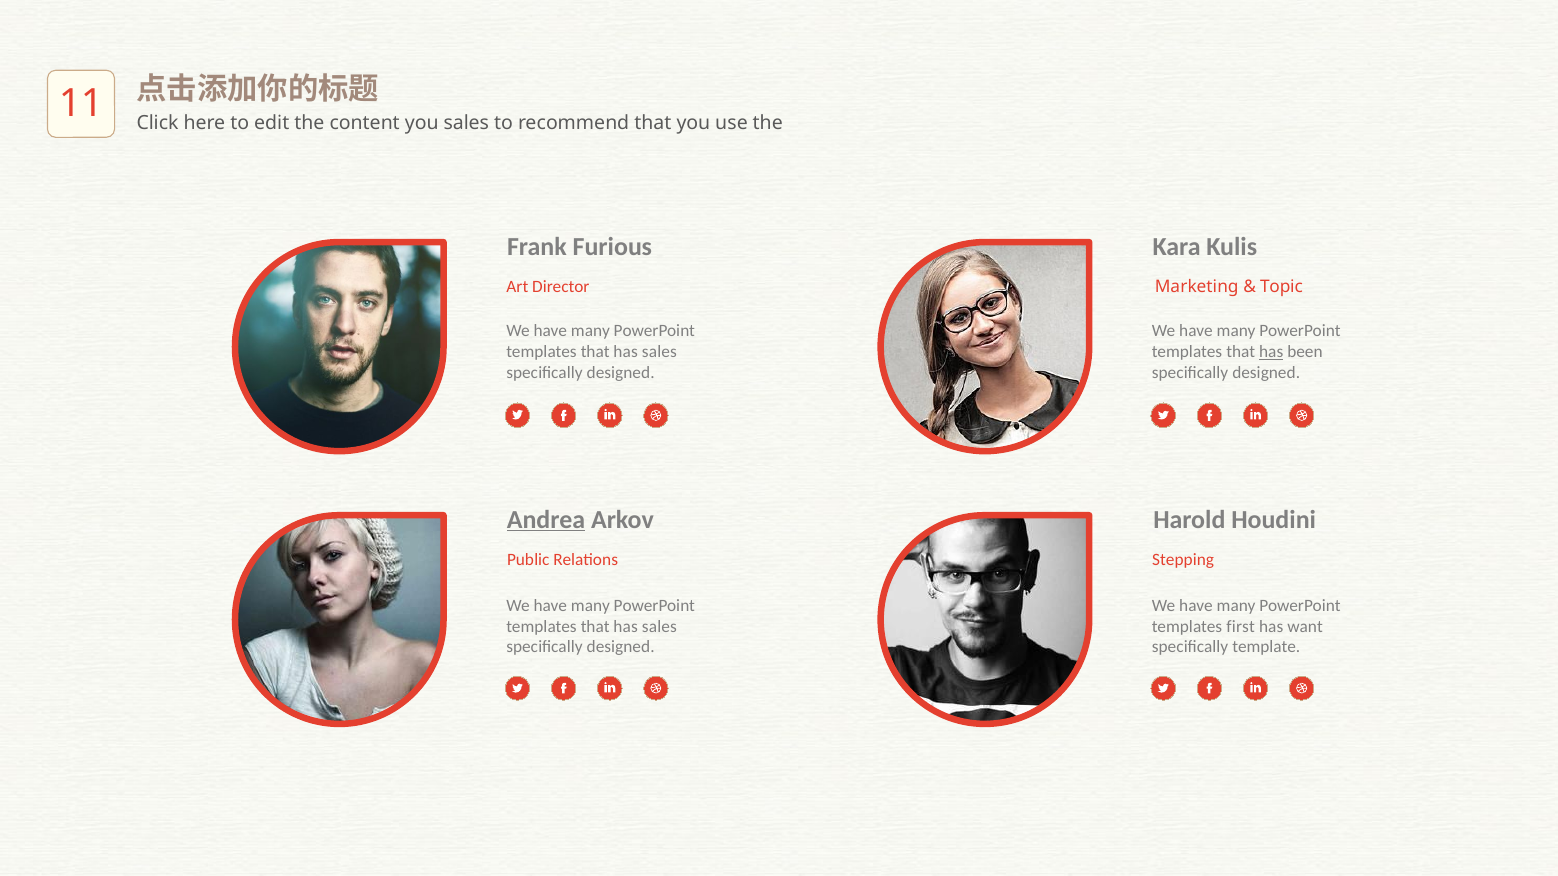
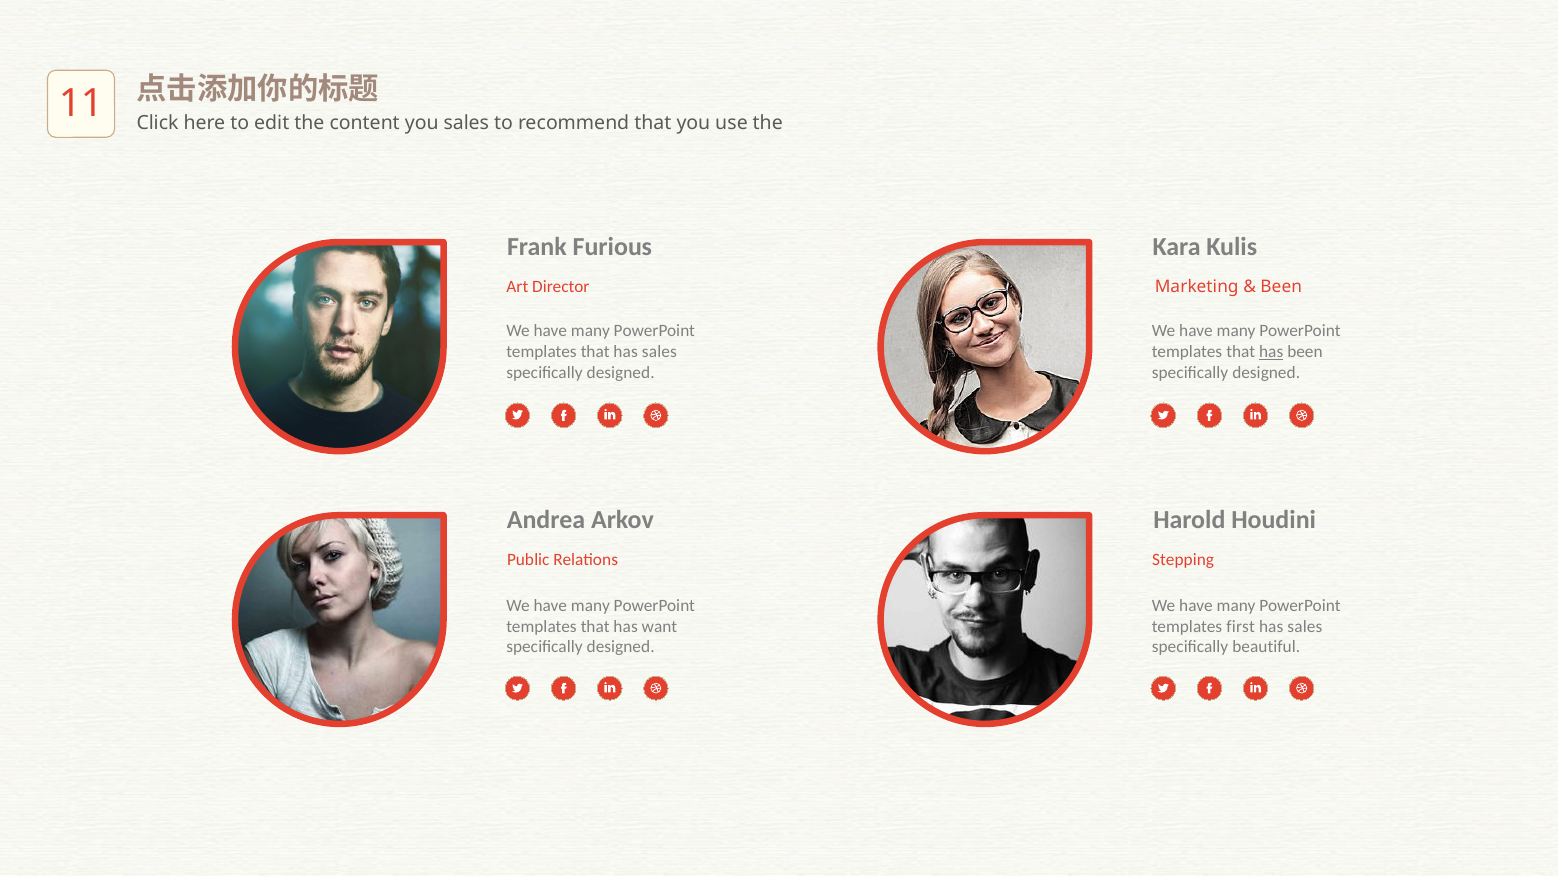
Topic at (1281, 287): Topic -> Been
Andrea underline: present -> none
sales at (659, 627): sales -> want
want at (1305, 627): want -> sales
template: template -> beautiful
